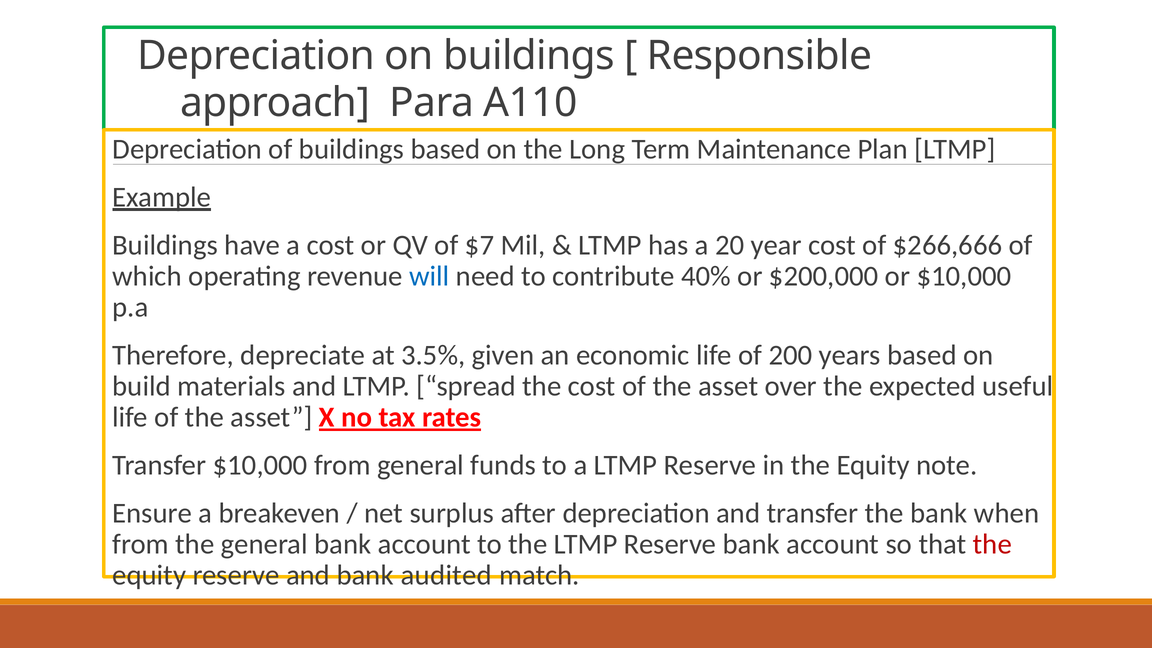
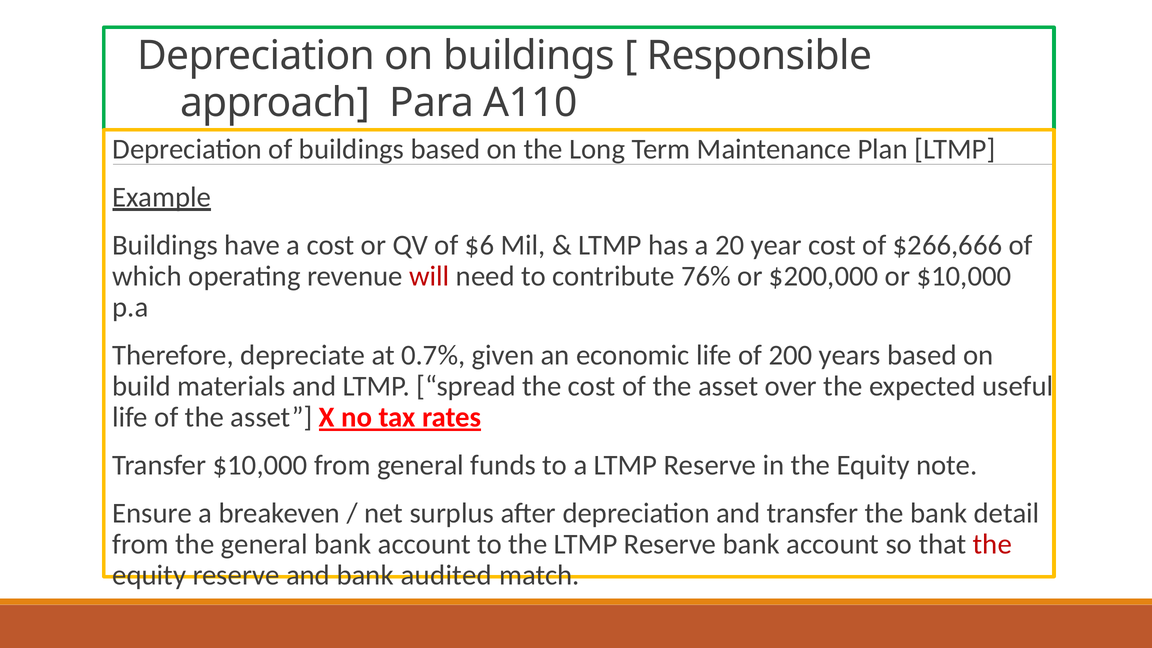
$7: $7 -> $6
will colour: blue -> red
40%: 40% -> 76%
3.5%: 3.5% -> 0.7%
when: when -> detail
